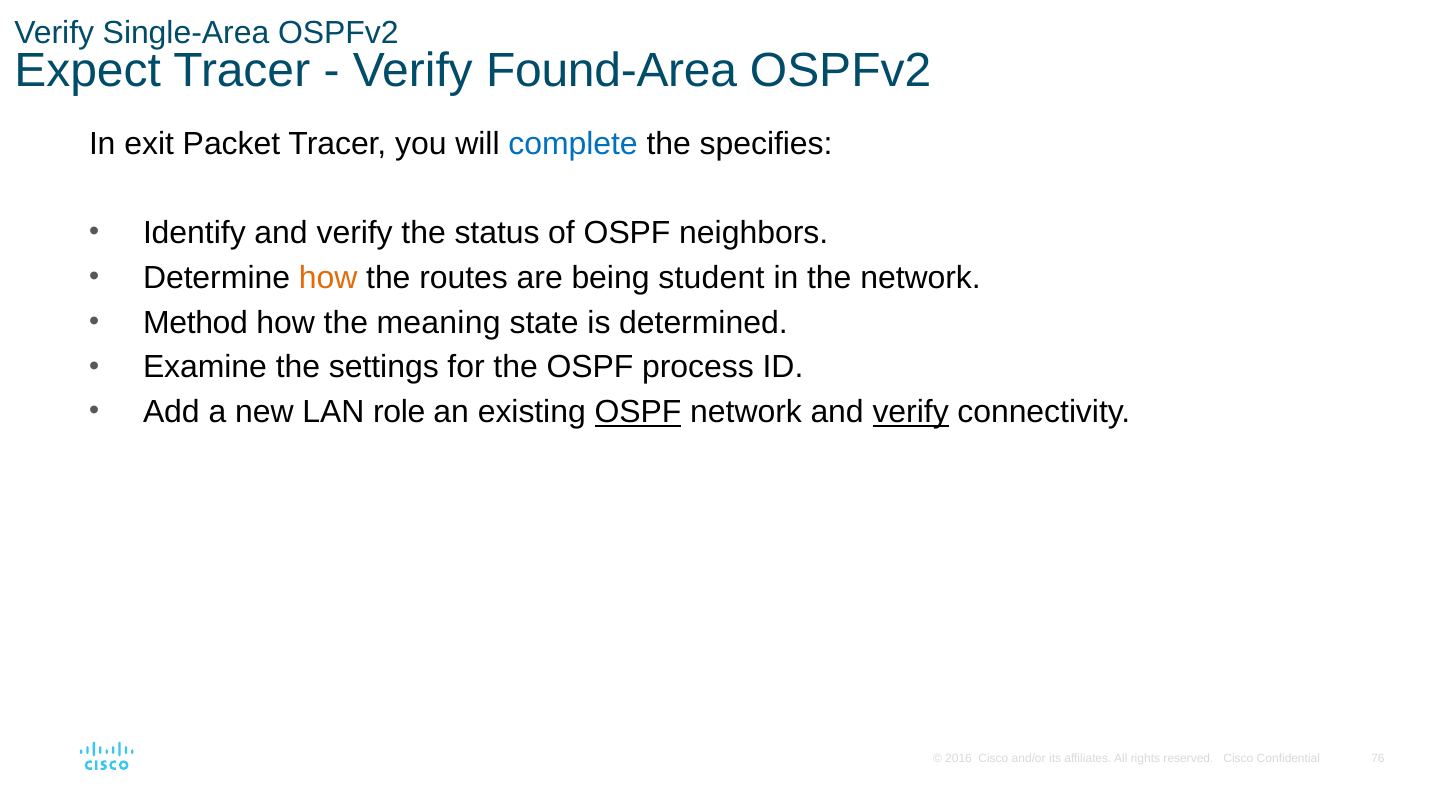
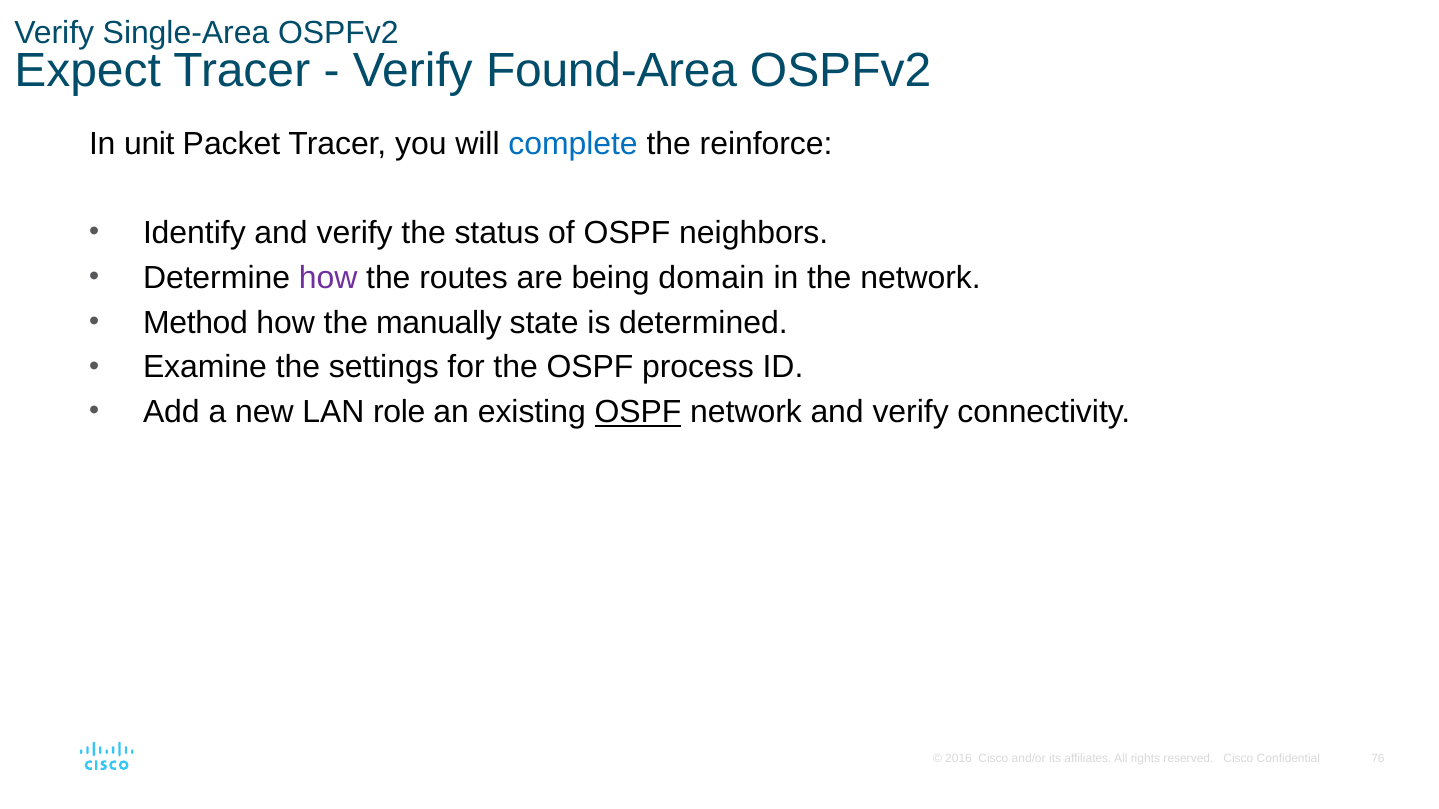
exit: exit -> unit
specifies: specifies -> reinforce
how at (328, 278) colour: orange -> purple
student: student -> domain
meaning: meaning -> manually
verify at (911, 412) underline: present -> none
